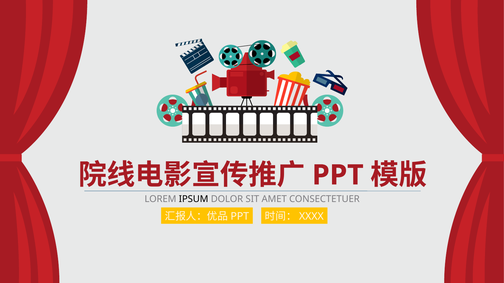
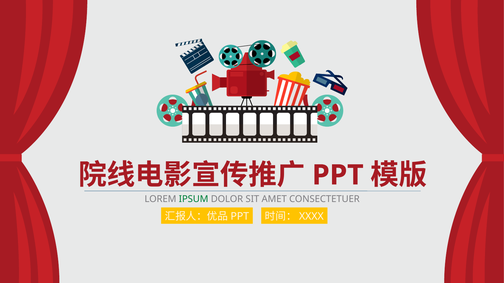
IPSUM colour: black -> green
